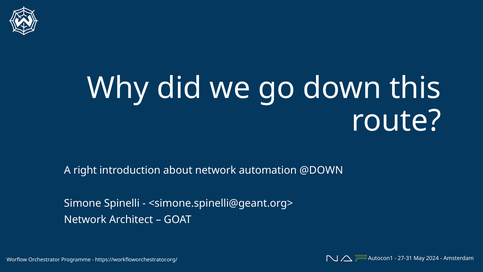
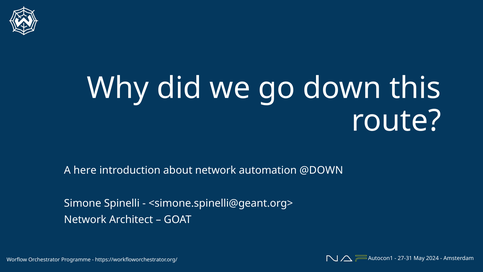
right: right -> here
